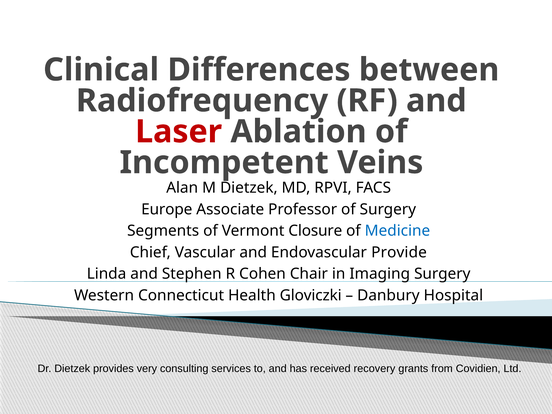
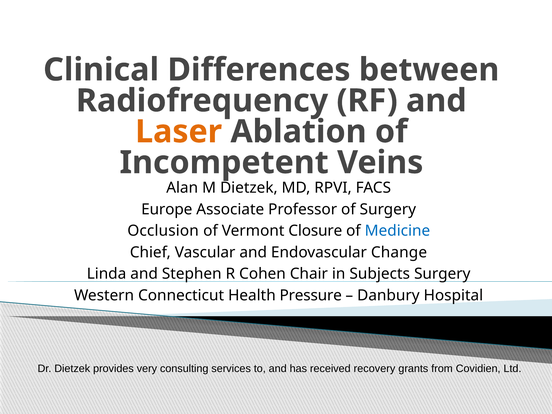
Laser colour: red -> orange
Segments: Segments -> Occlusion
Provide: Provide -> Change
Imaging: Imaging -> Subjects
Gloviczki: Gloviczki -> Pressure
